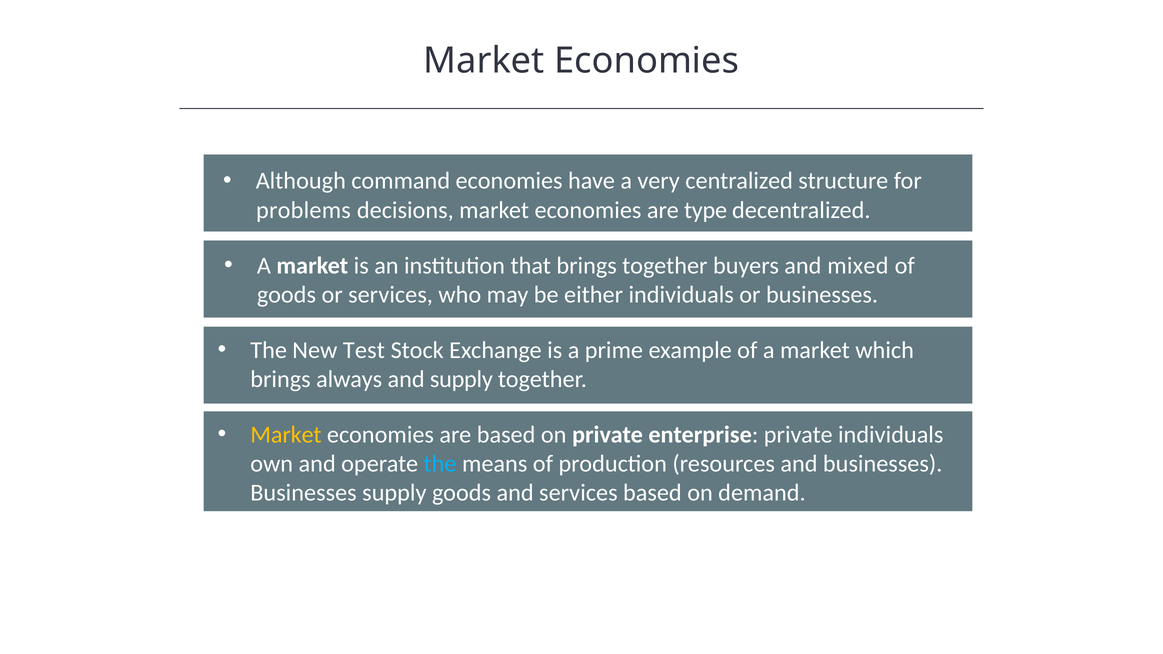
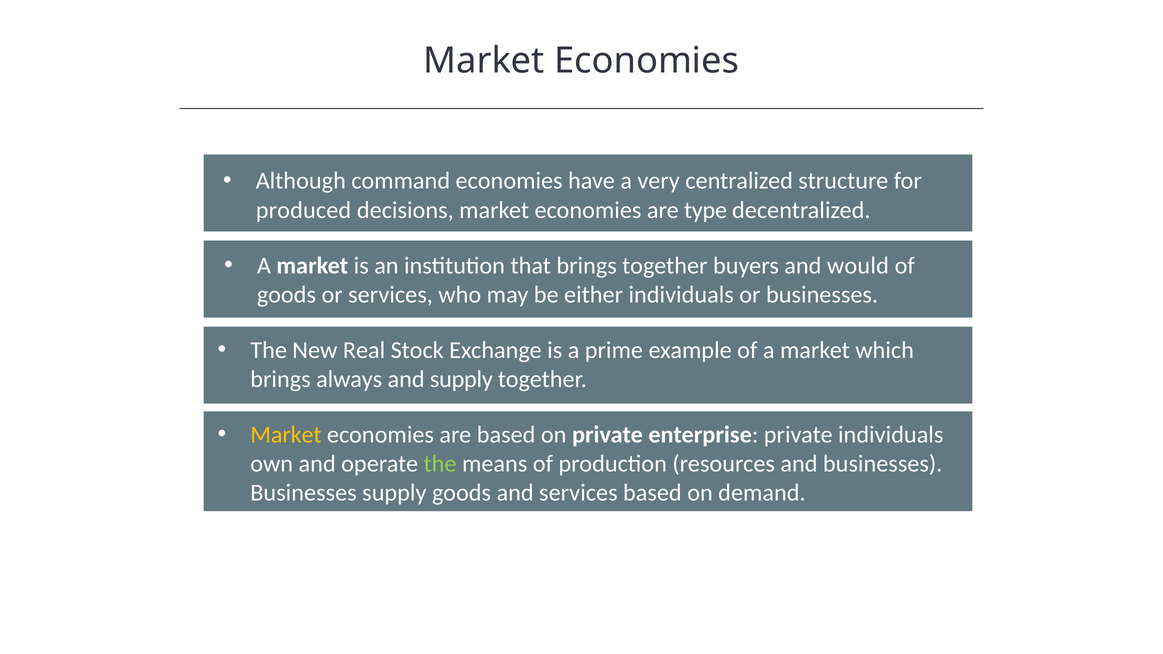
problems: problems -> produced
mixed: mixed -> would
Test: Test -> Real
the at (440, 464) colour: light blue -> light green
